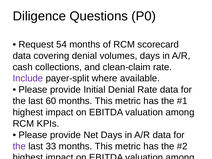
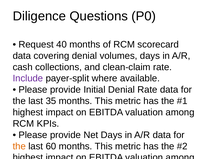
54: 54 -> 40
60: 60 -> 35
the at (19, 146) colour: purple -> orange
33: 33 -> 60
